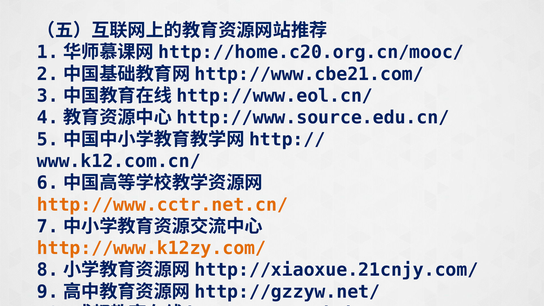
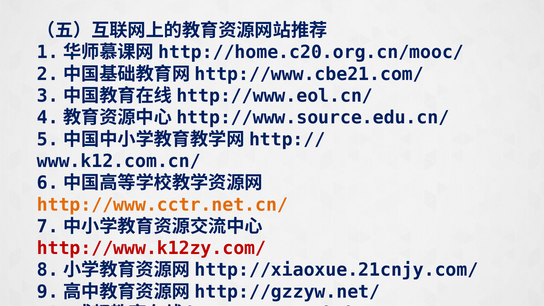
http://www.k12zy.com/ colour: orange -> red
